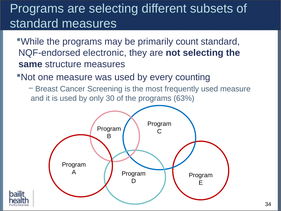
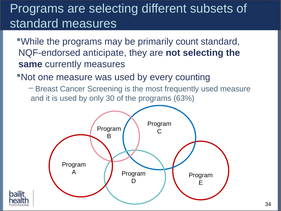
electronic: electronic -> anticipate
structure: structure -> currently
